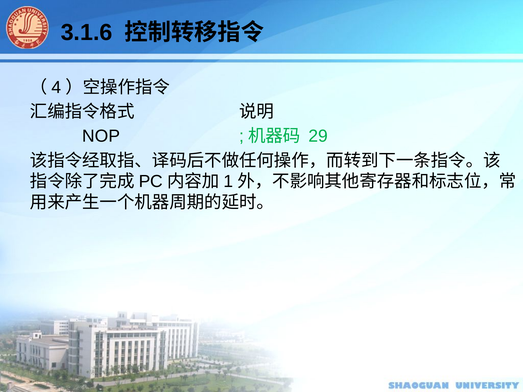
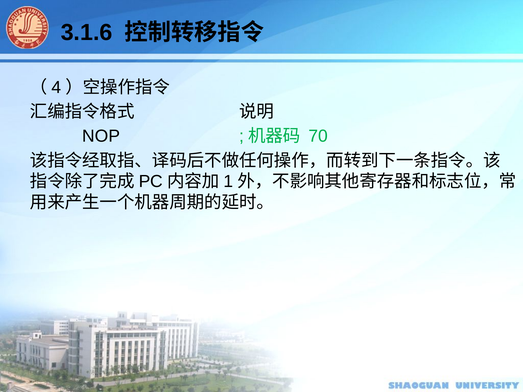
29: 29 -> 70
